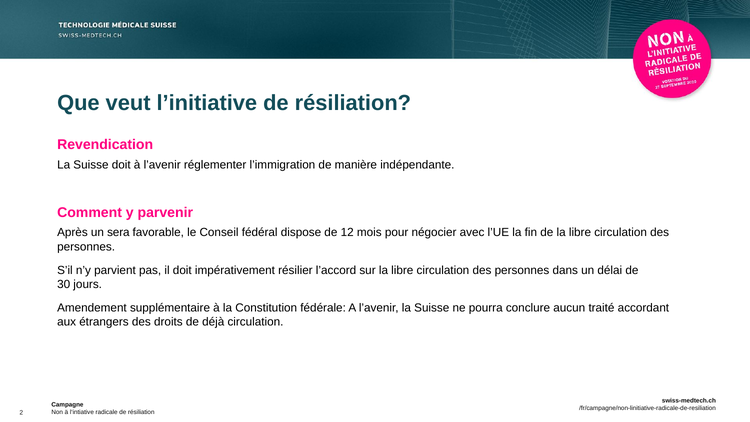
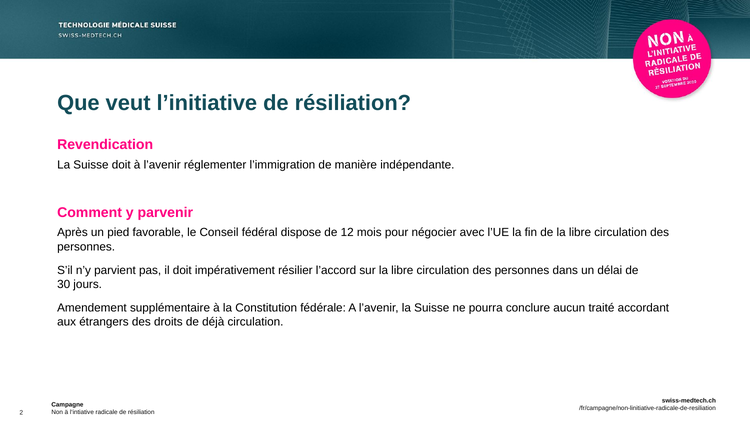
sera: sera -> pied
